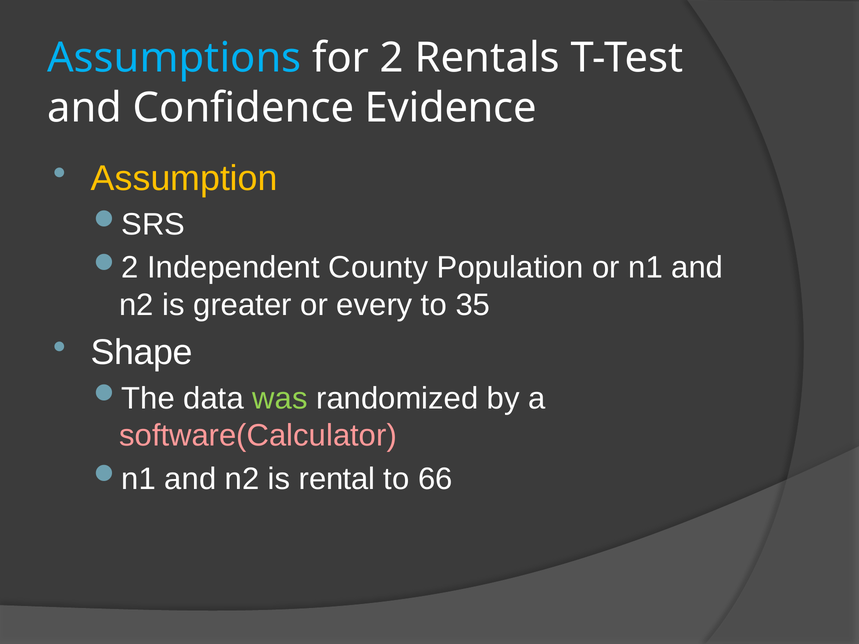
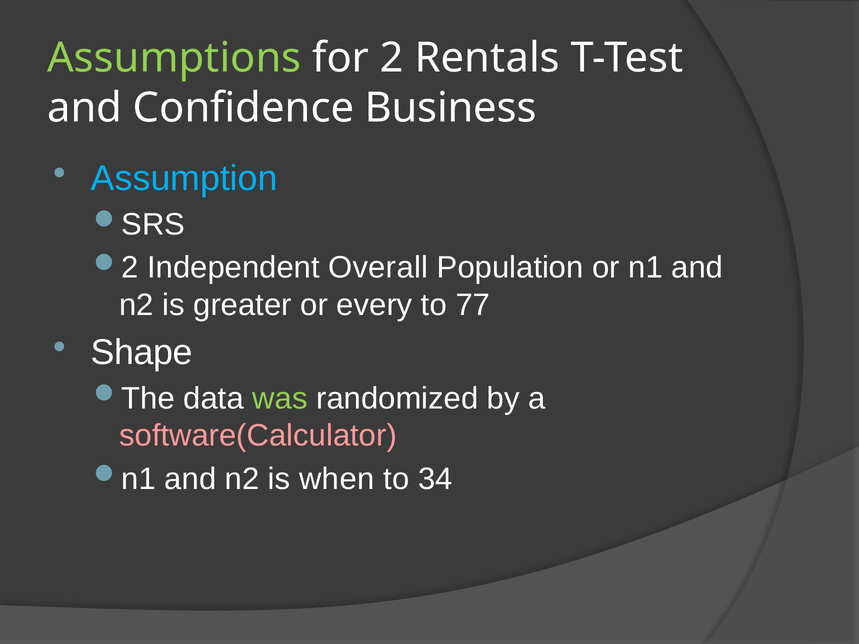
Assumptions colour: light blue -> light green
Evidence: Evidence -> Business
Assumption colour: yellow -> light blue
County: County -> Overall
35: 35 -> 77
rental: rental -> when
66: 66 -> 34
